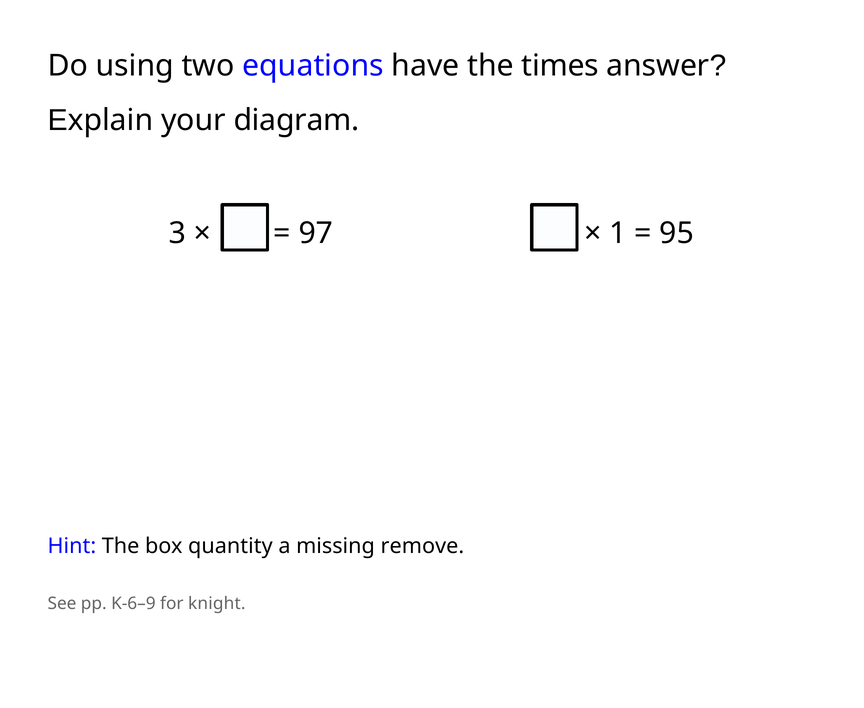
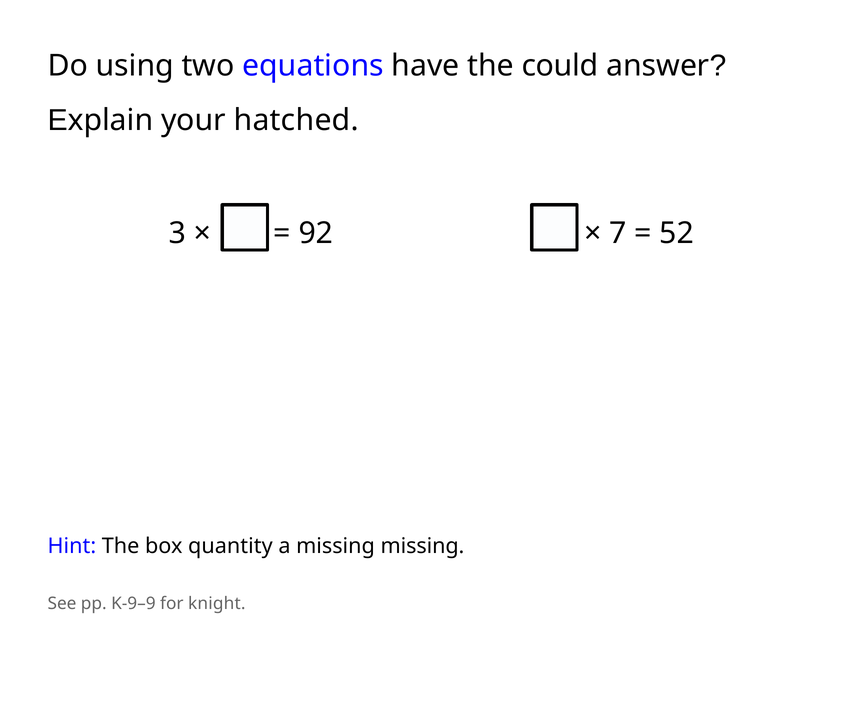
times: times -> could
diagram: diagram -> hatched
97: 97 -> 92
1: 1 -> 7
95: 95 -> 52
missing remove: remove -> missing
K-6–9: K-6–9 -> K-9–9
